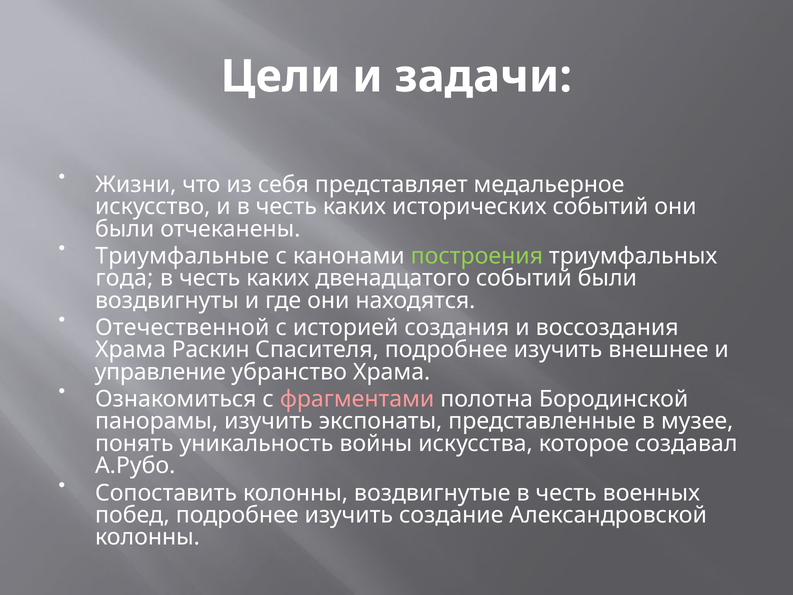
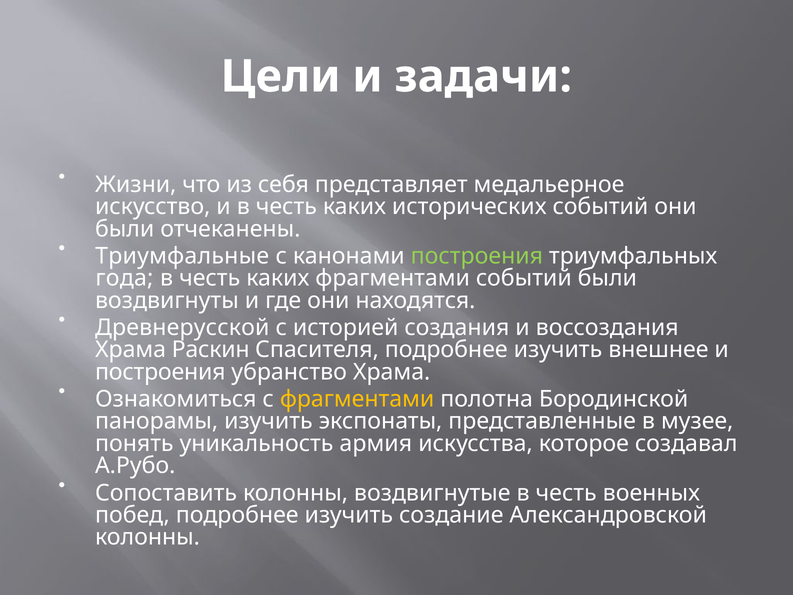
каких двенадцатого: двенадцатого -> фрагментами
Отечественной: Отечественной -> Древнерусской
управление at (160, 372): управление -> построения
фрагментами at (357, 399) colour: pink -> yellow
войны: войны -> армия
